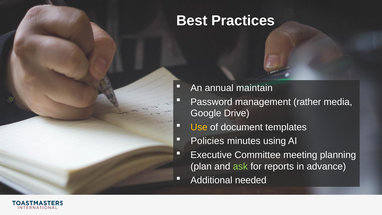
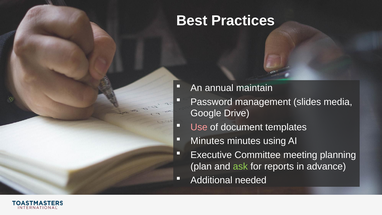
rather: rather -> slides
Use colour: yellow -> pink
Policies at (207, 141): Policies -> Minutes
